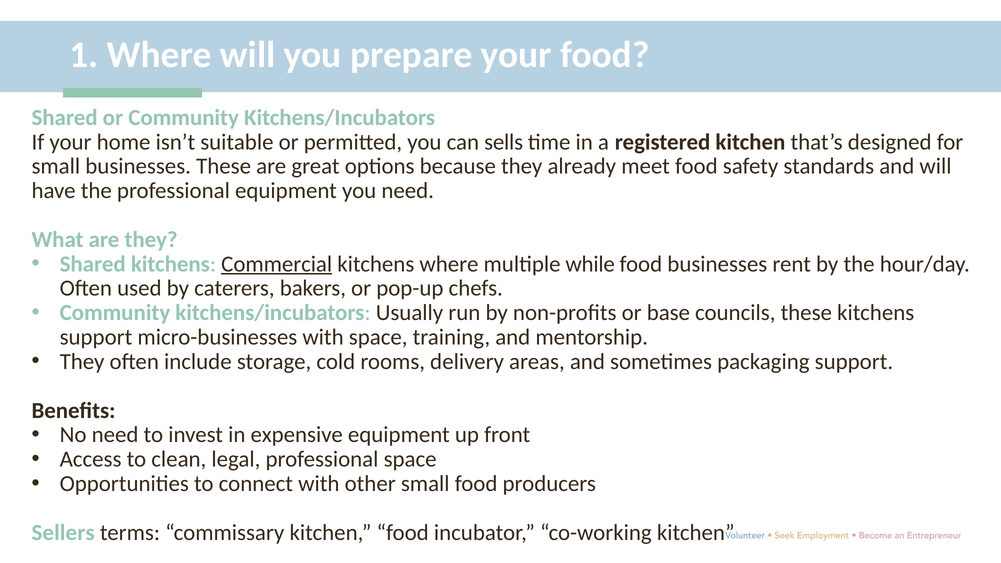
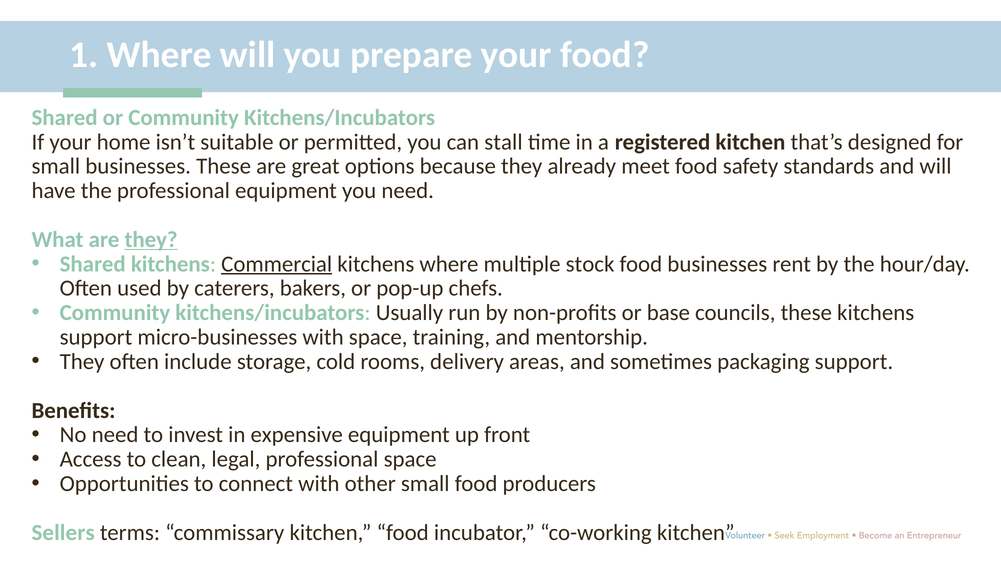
sells: sells -> stall
they at (151, 240) underline: none -> present
while: while -> stock
